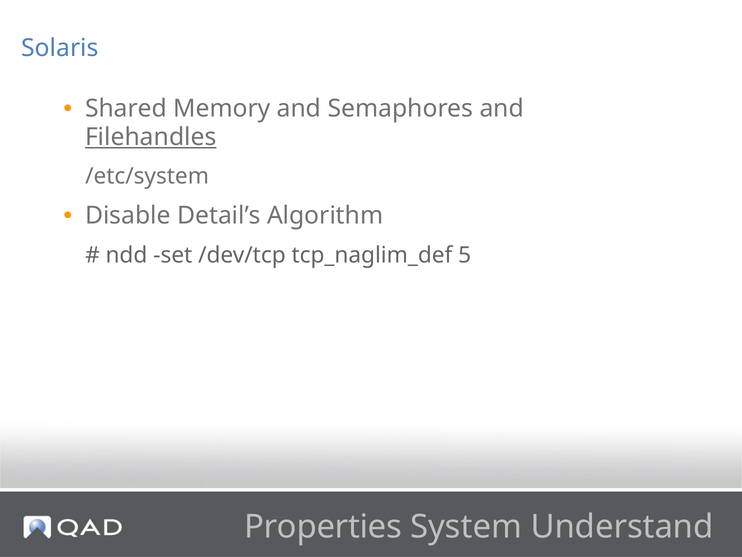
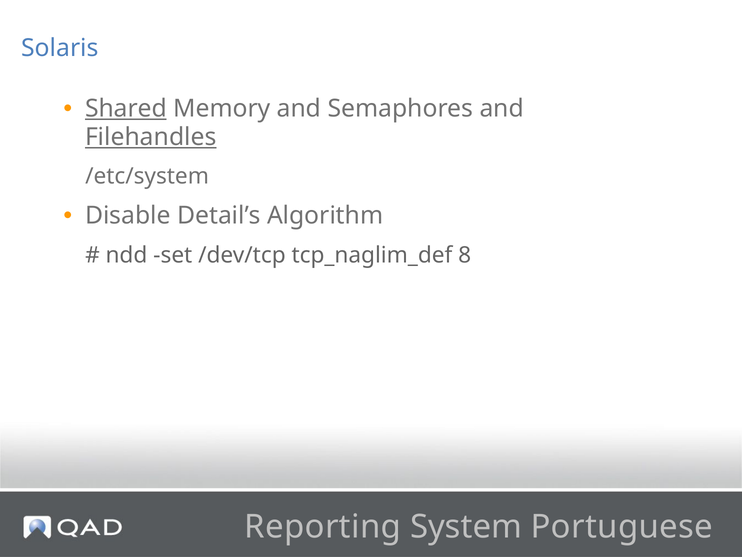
Shared underline: none -> present
5: 5 -> 8
Properties: Properties -> Reporting
Understand: Understand -> Portuguese
